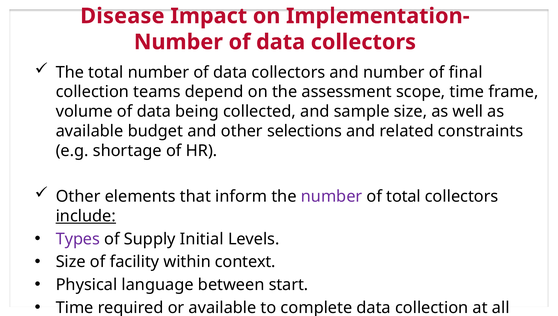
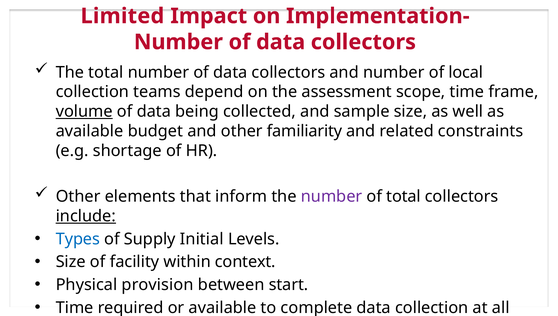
Disease: Disease -> Limited
final: final -> local
volume underline: none -> present
selections: selections -> familiarity
Types colour: purple -> blue
language: language -> provision
